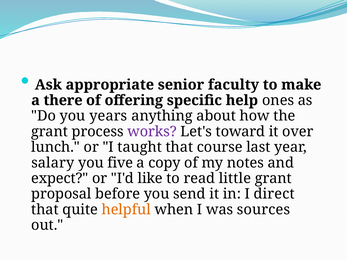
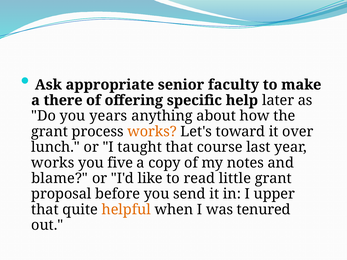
ones: ones -> later
works at (152, 132) colour: purple -> orange
salary at (53, 163): salary -> works
expect: expect -> blame
direct: direct -> upper
sources: sources -> tenured
